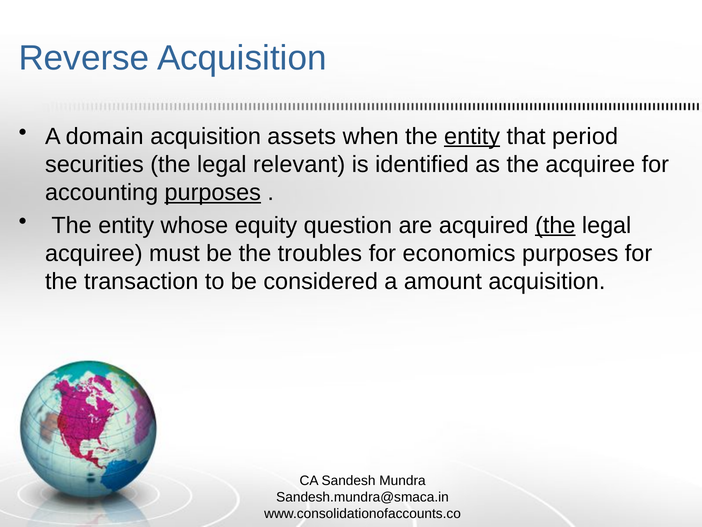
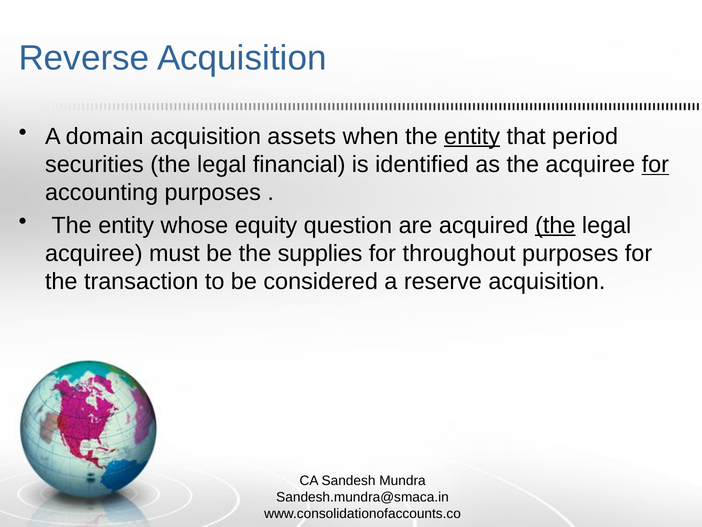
relevant: relevant -> financial
for at (655, 164) underline: none -> present
purposes at (213, 192) underline: present -> none
troubles: troubles -> supplies
economics: economics -> throughout
amount: amount -> reserve
